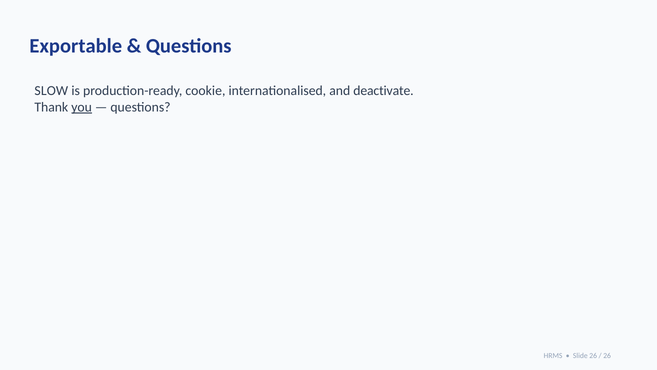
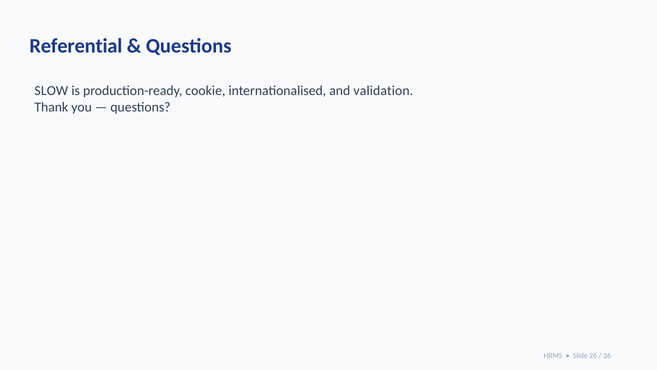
Exportable: Exportable -> Referential
deactivate: deactivate -> validation
you underline: present -> none
